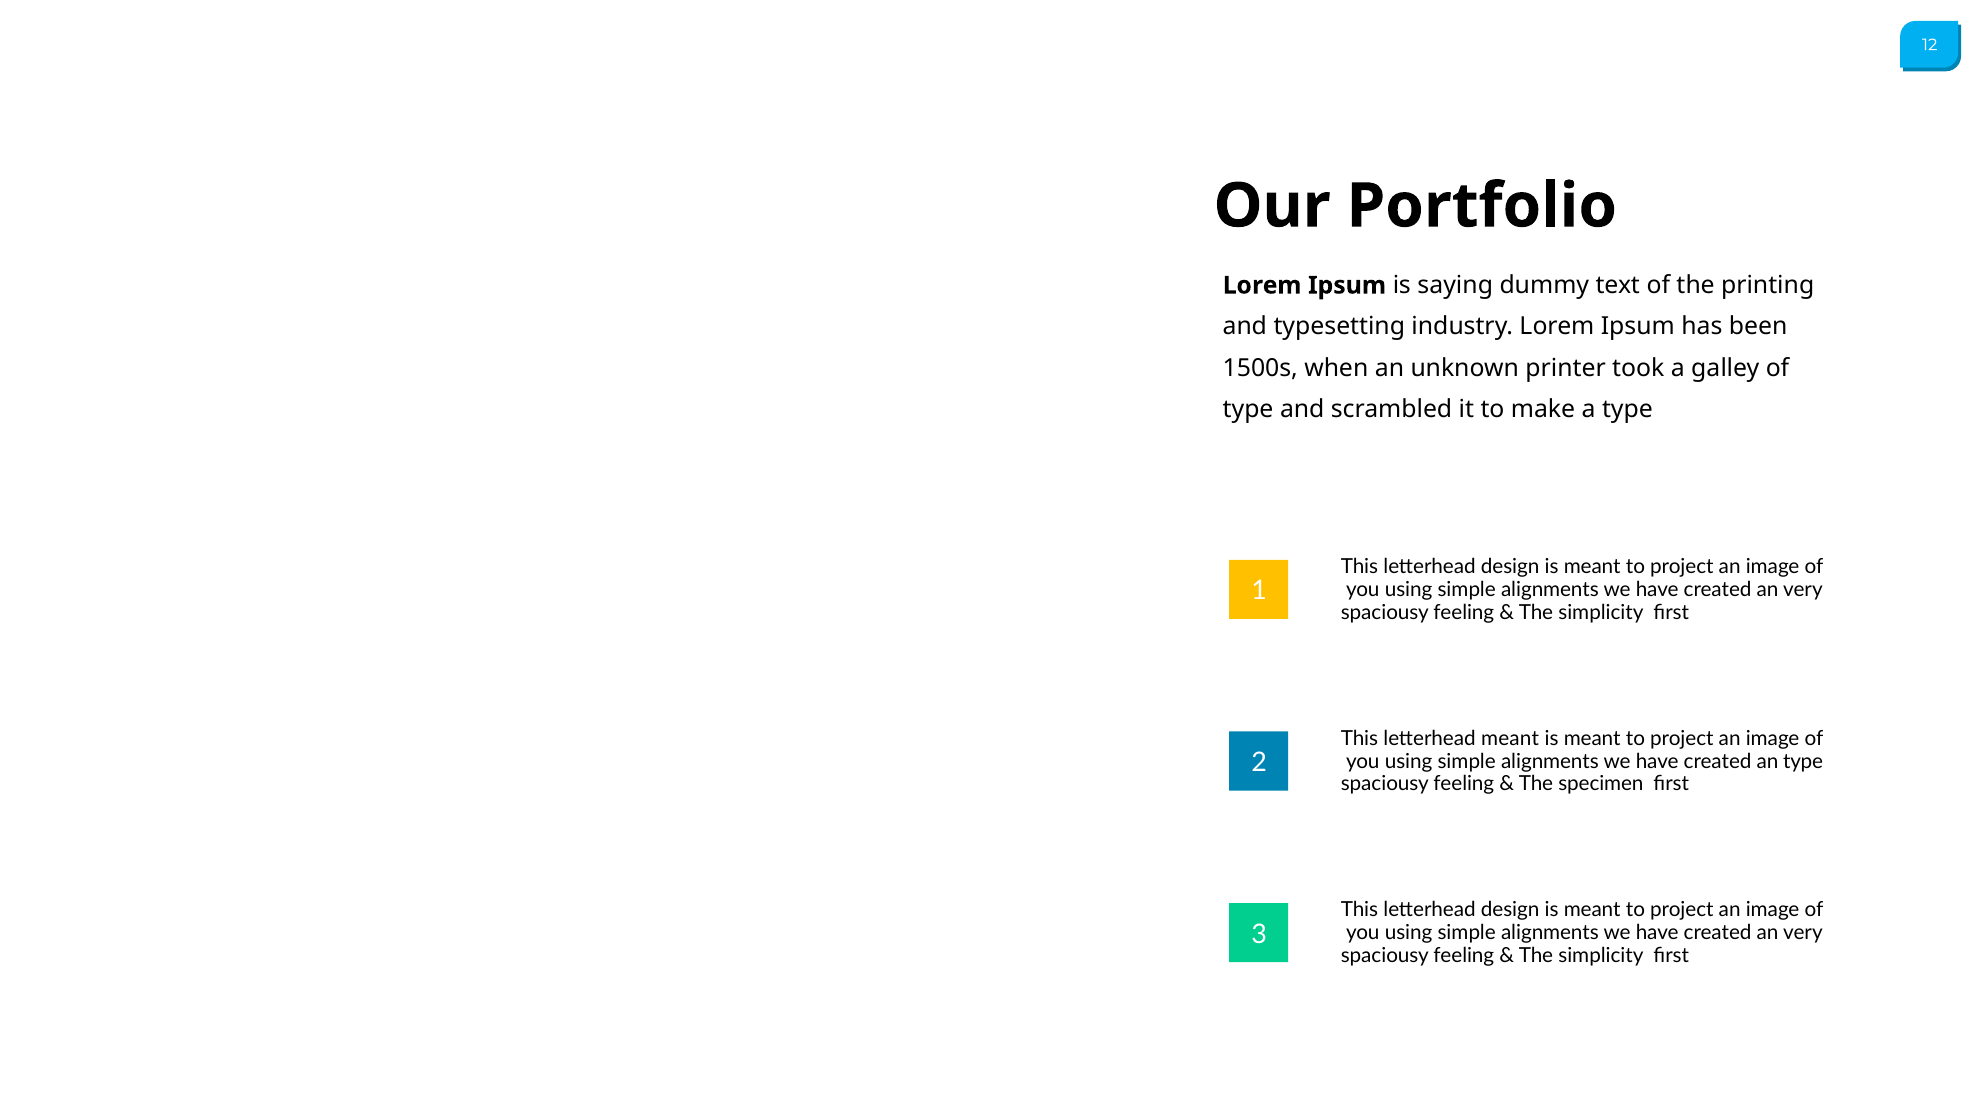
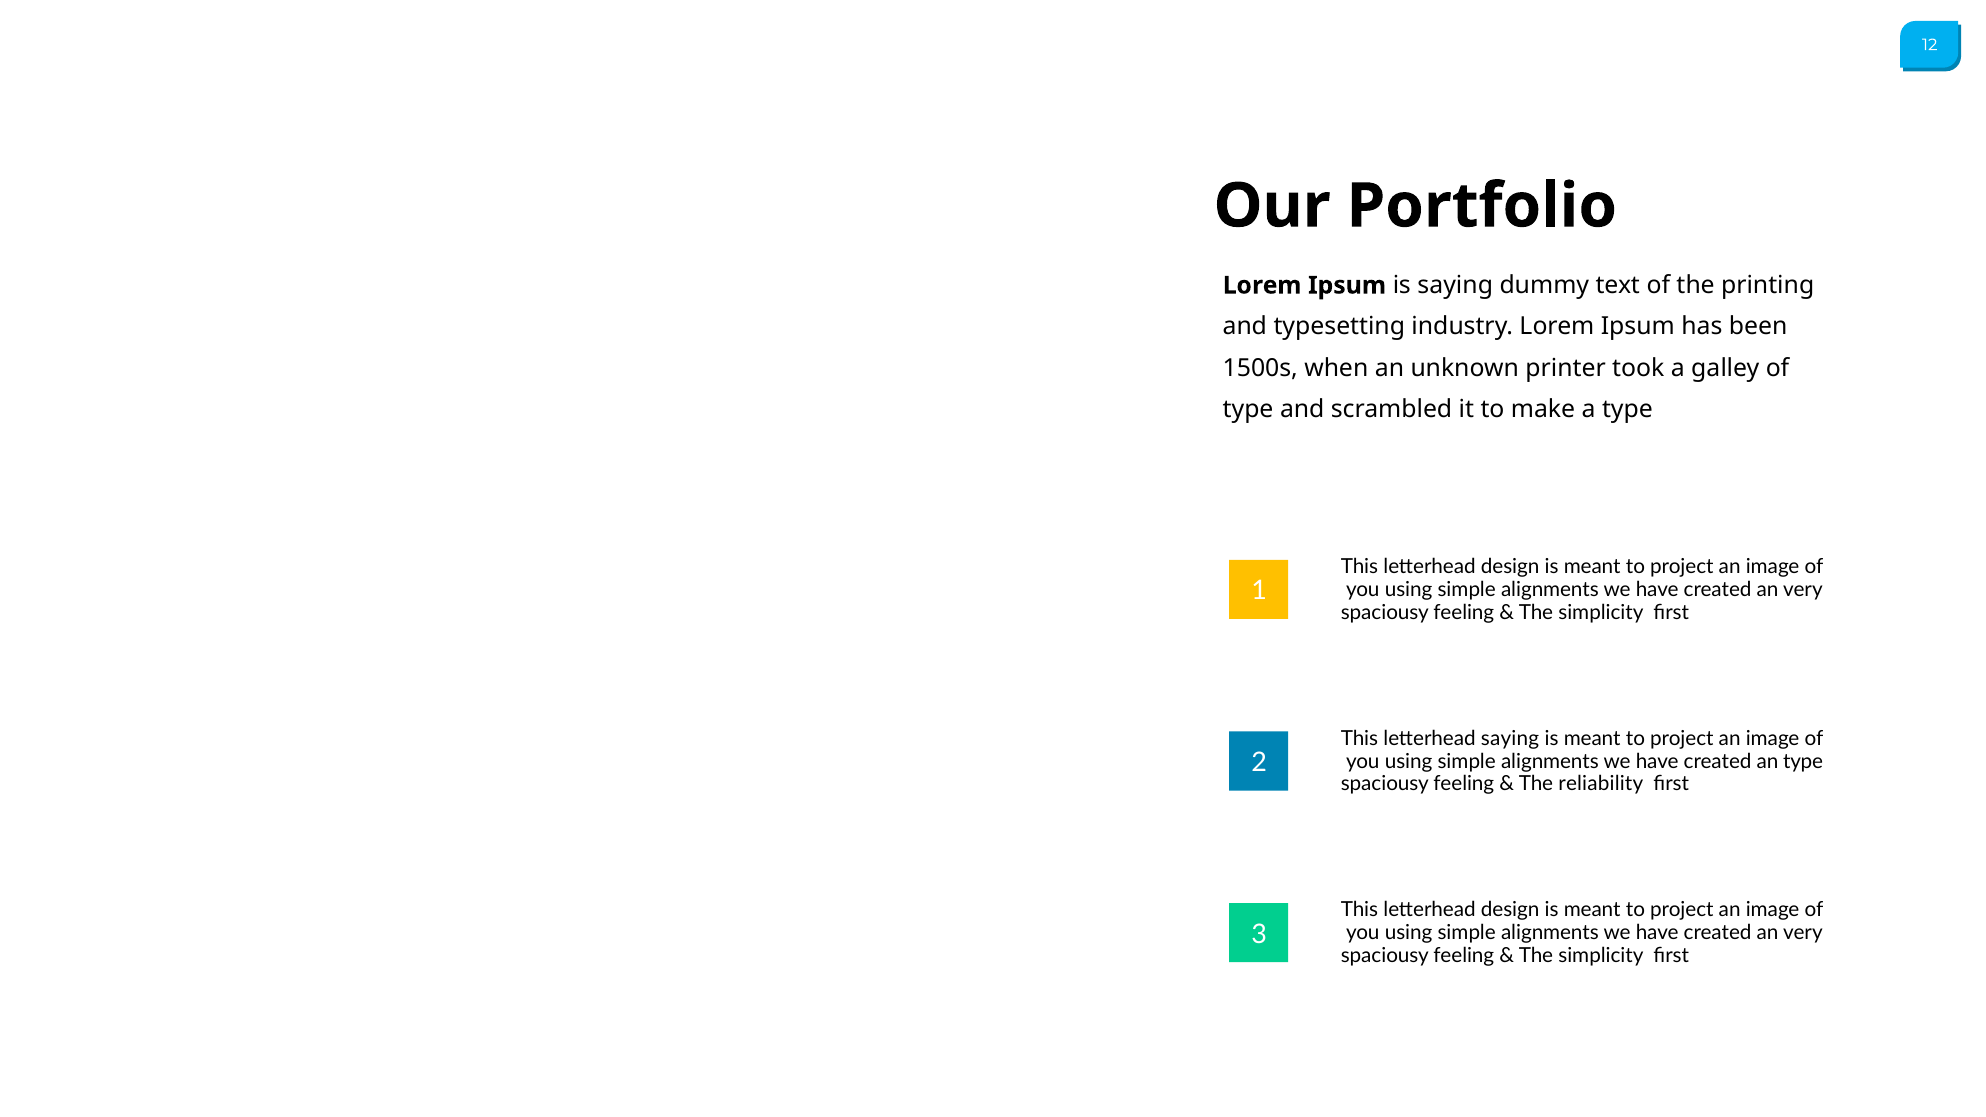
letterhead meant: meant -> saying
specimen: specimen -> reliability
